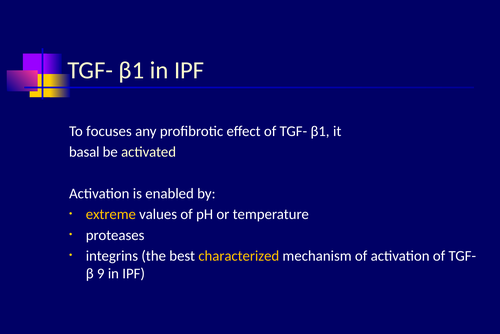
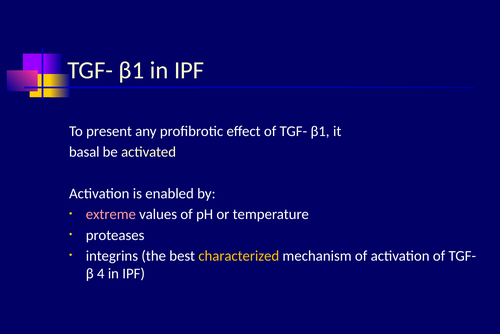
focuses: focuses -> present
extreme colour: yellow -> pink
9: 9 -> 4
